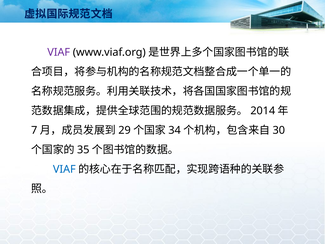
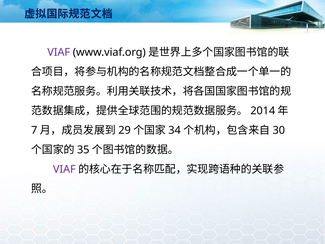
VIAF at (64, 169) colour: blue -> purple
